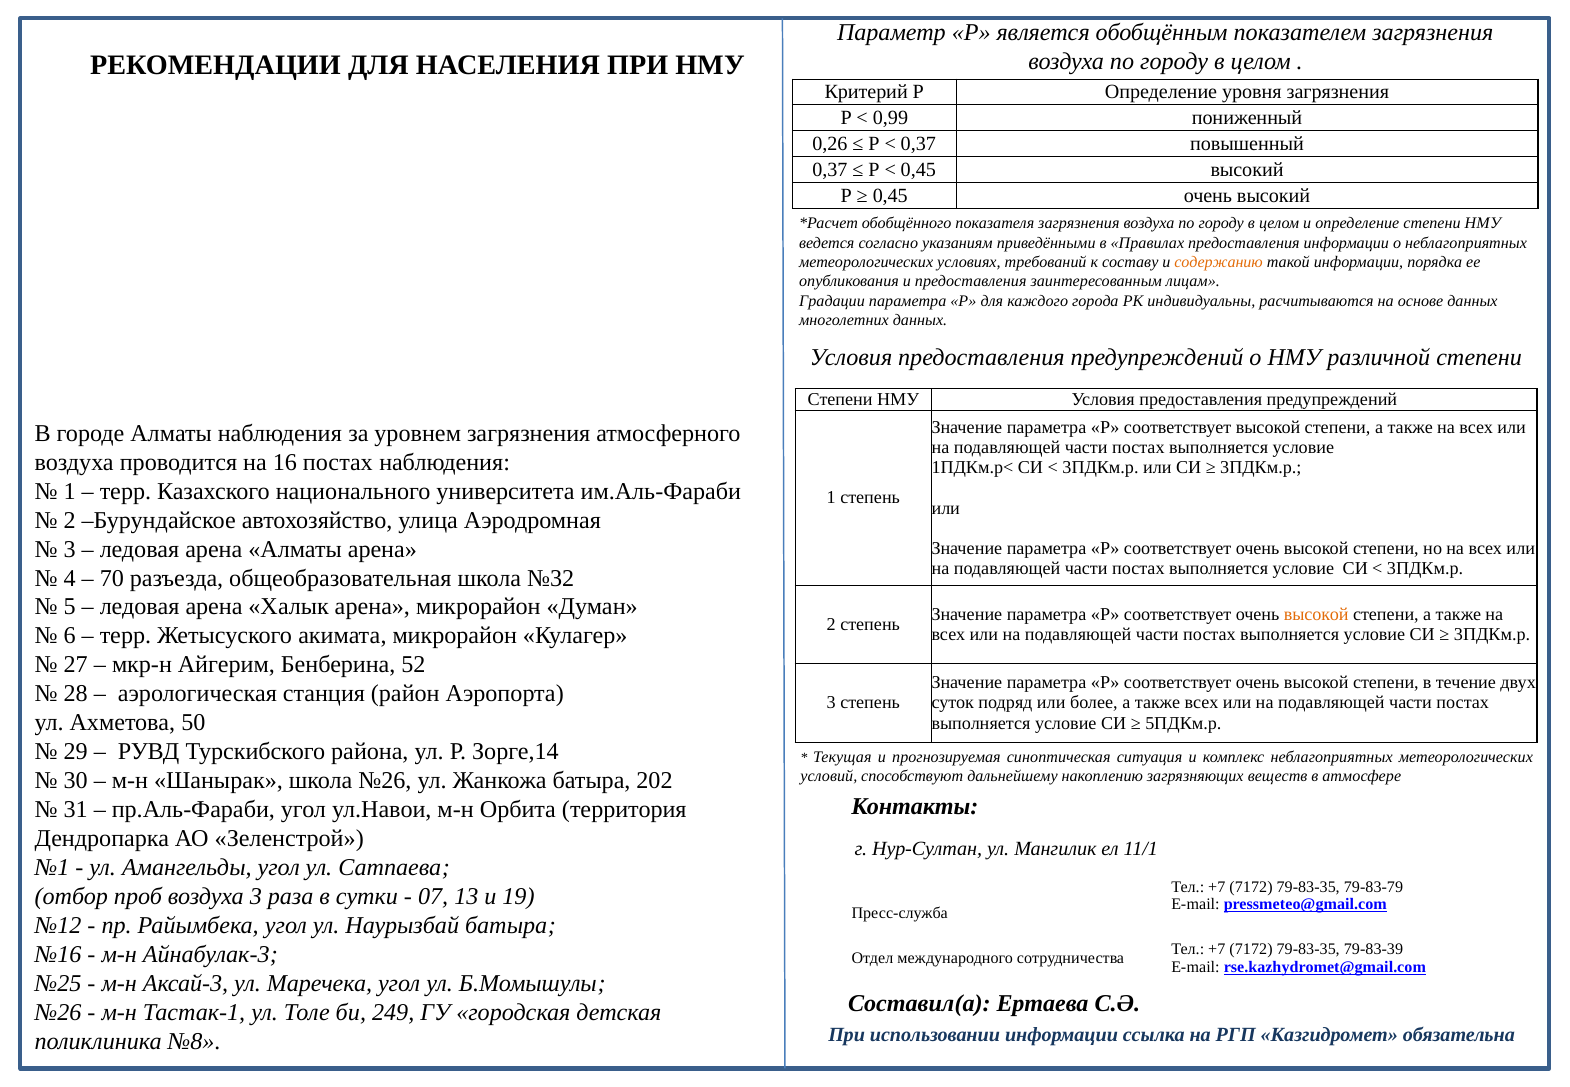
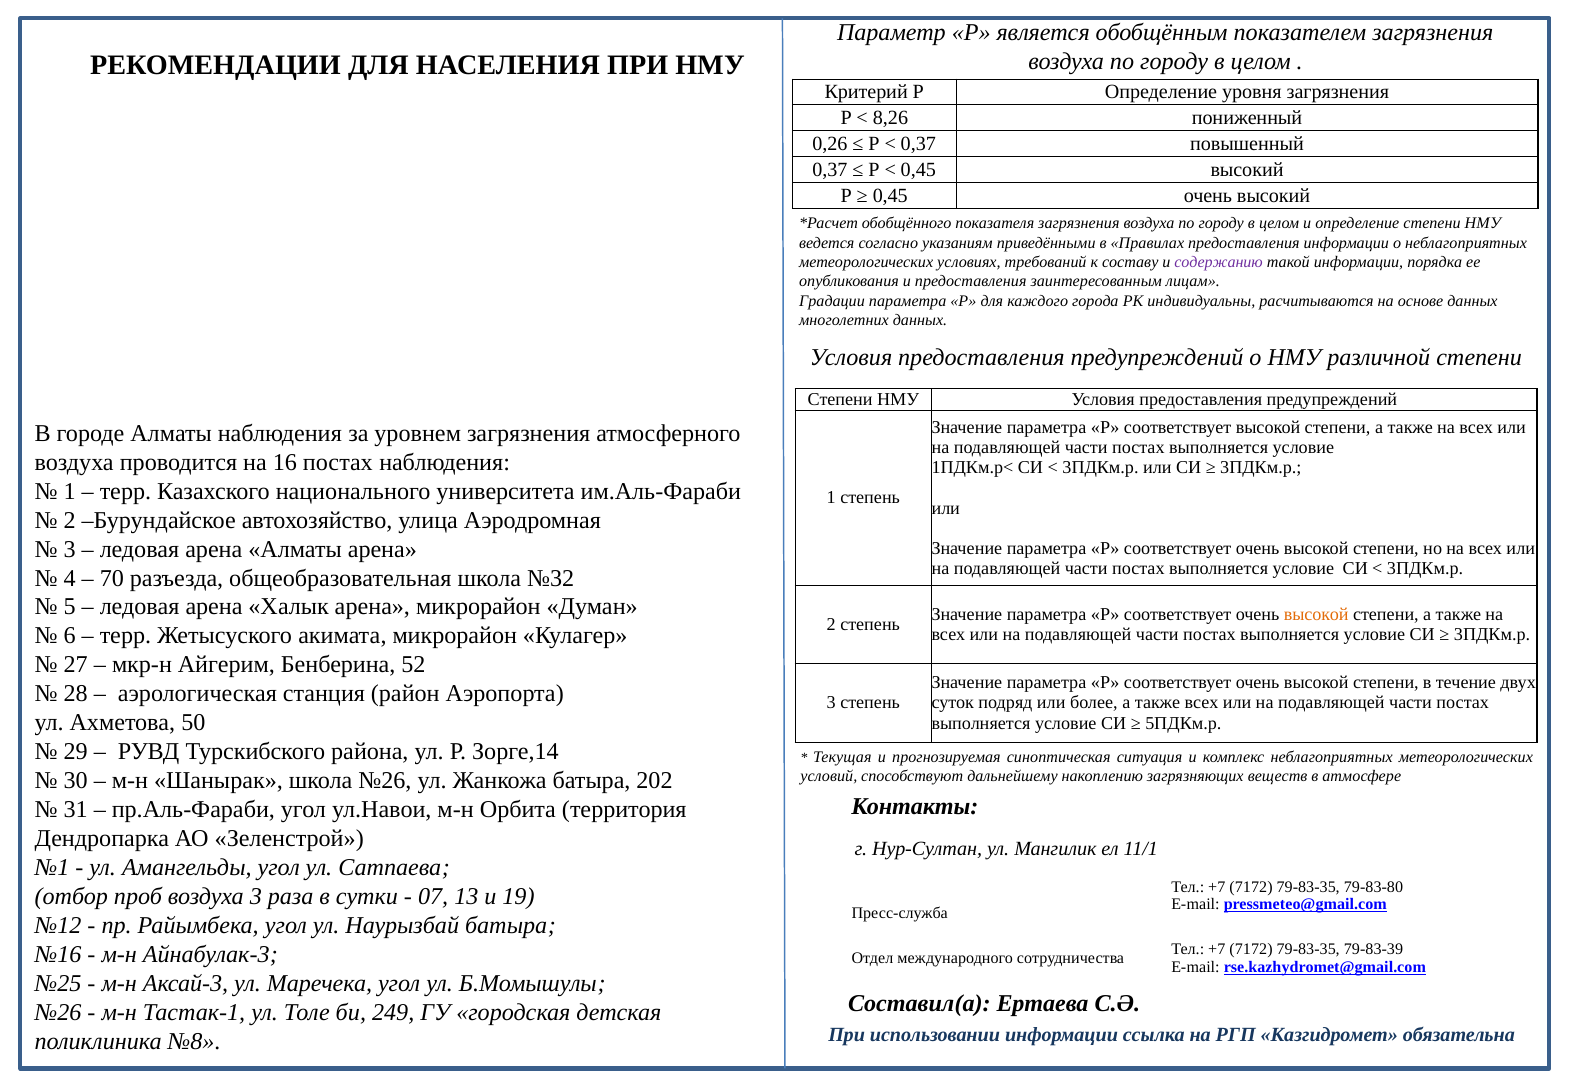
0,99: 0,99 -> 8,26
содержанию colour: orange -> purple
79-83-79: 79-83-79 -> 79-83-80
